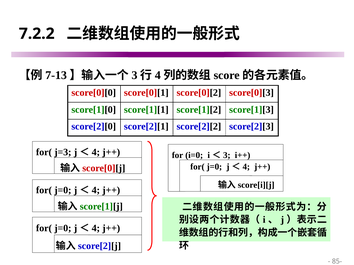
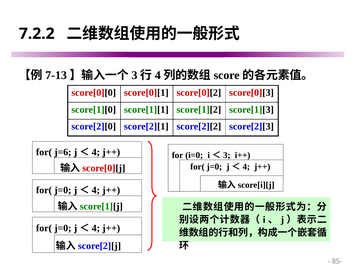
j=3: j=3 -> j=6
